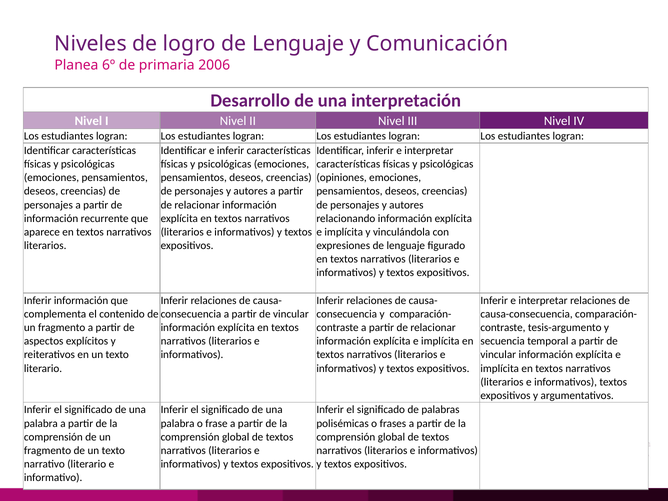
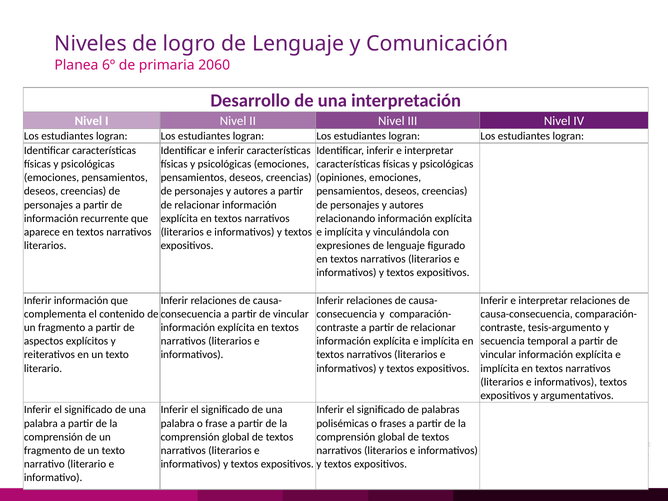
2006: 2006 -> 2060
